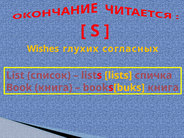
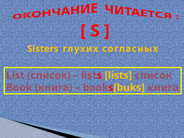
Wishes: Wishes -> Sisters
lists спичка: спичка -> список
